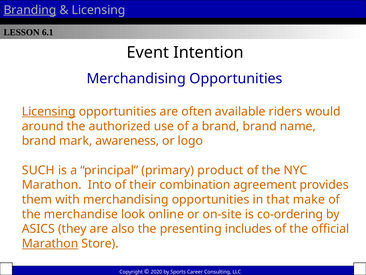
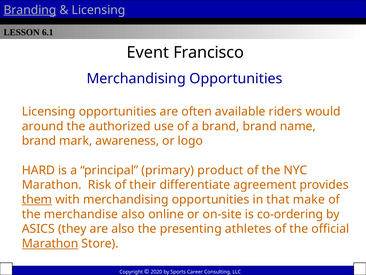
Intention: Intention -> Francisco
Licensing at (49, 111) underline: present -> none
SUCH: SUCH -> HARD
Into: Into -> Risk
combination: combination -> differentiate
them underline: none -> present
merchandise look: look -> also
includes: includes -> athletes
